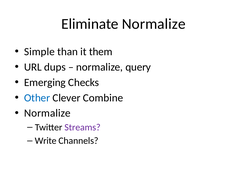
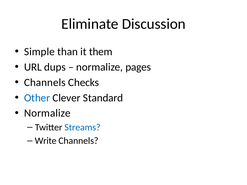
Eliminate Normalize: Normalize -> Discussion
query: query -> pages
Emerging at (45, 83): Emerging -> Channels
Combine: Combine -> Standard
Streams colour: purple -> blue
